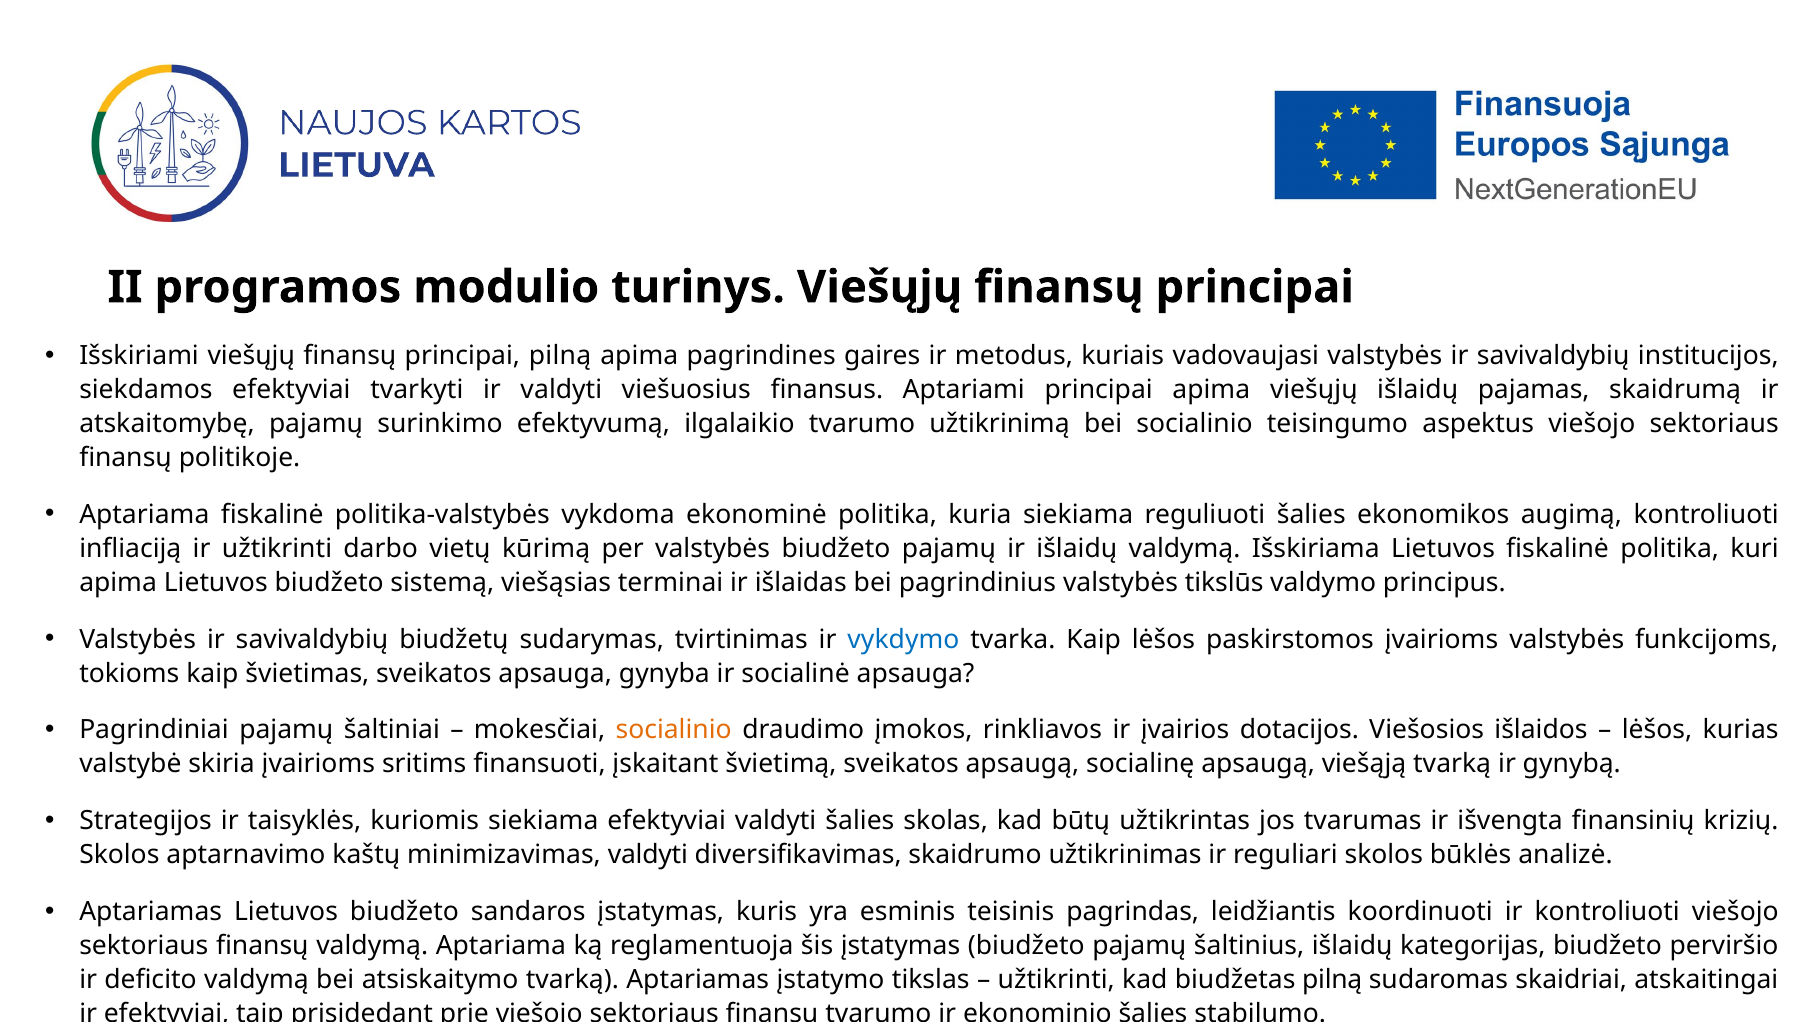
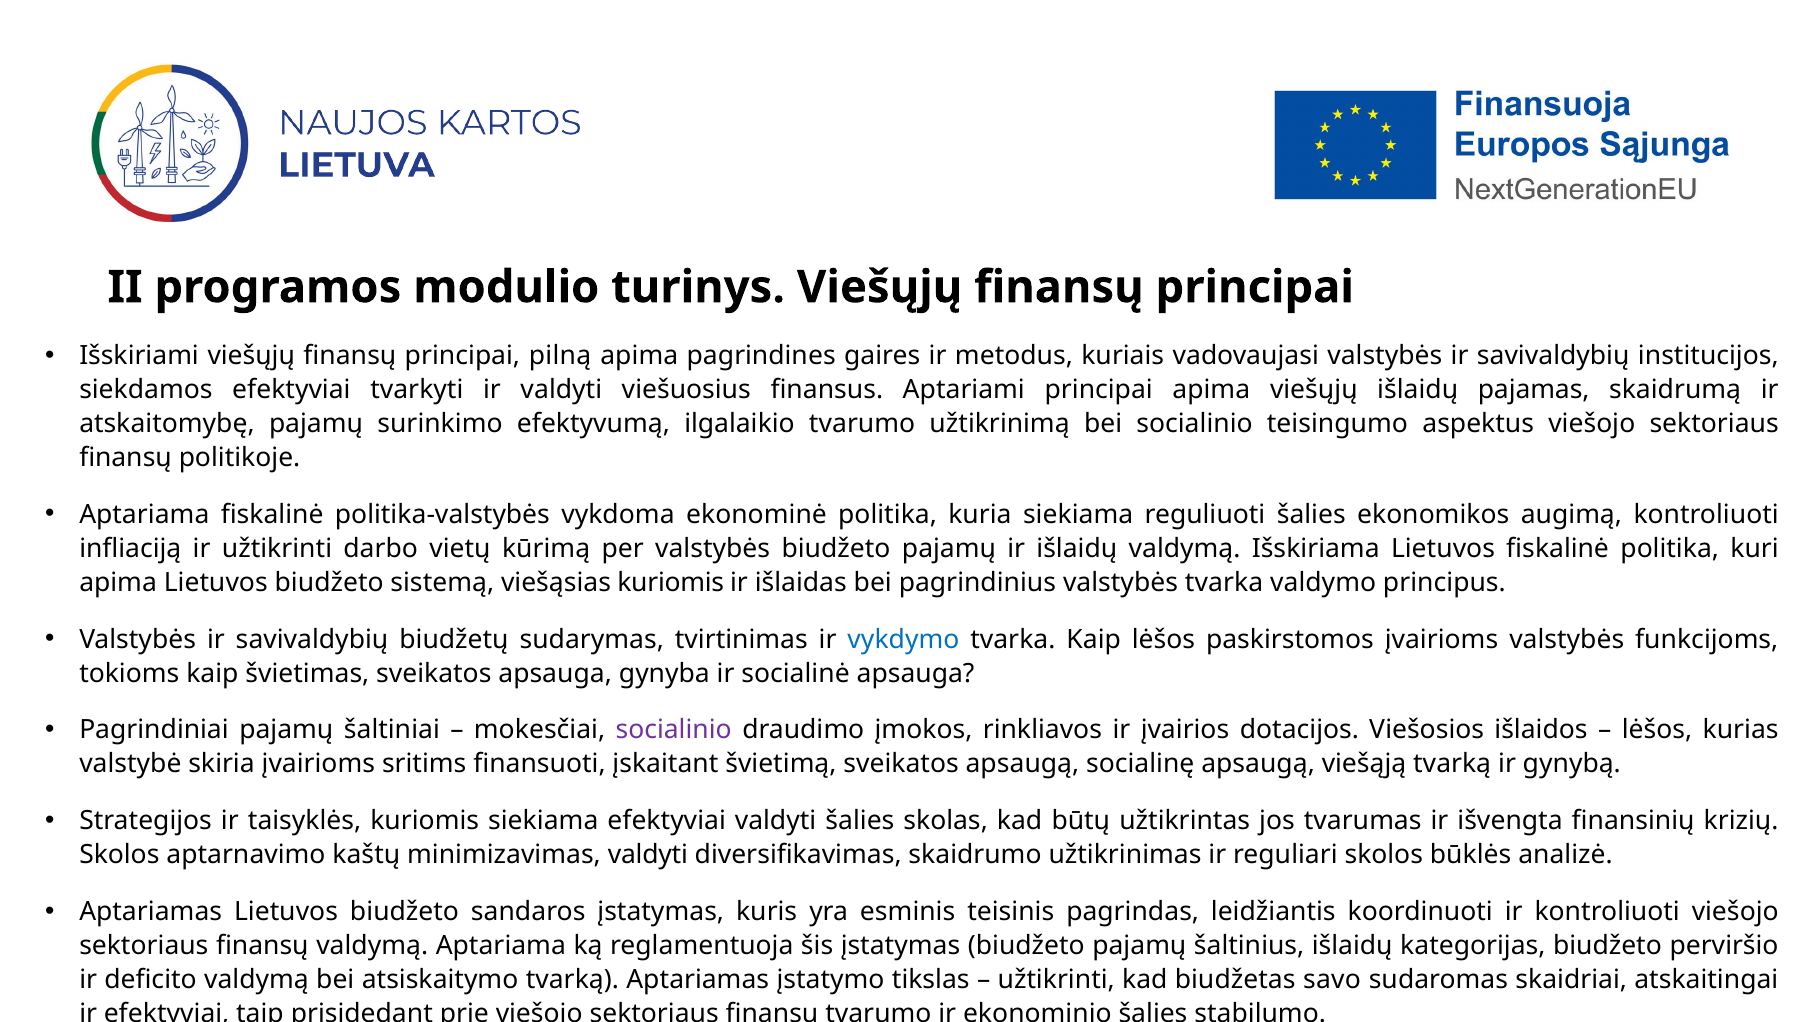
viešąsias terminai: terminai -> kuriomis
valstybės tikslūs: tikslūs -> tvarka
socialinio at (674, 730) colour: orange -> purple
biudžetas pilną: pilną -> savo
